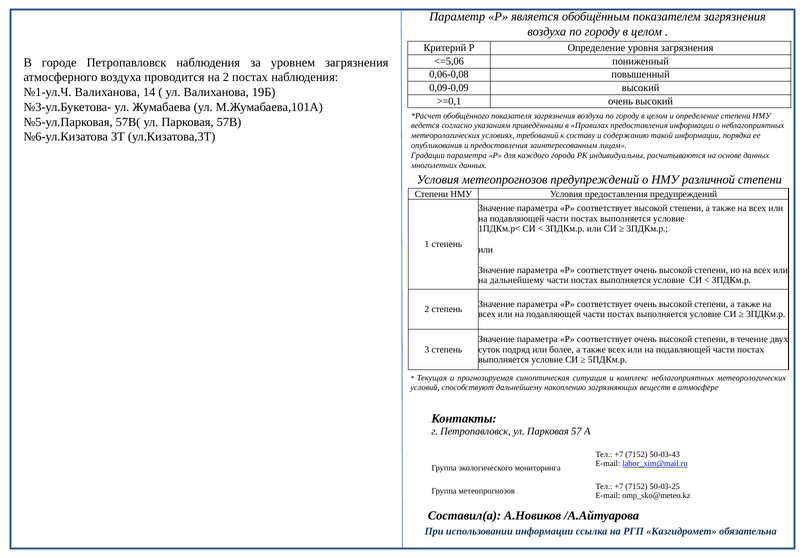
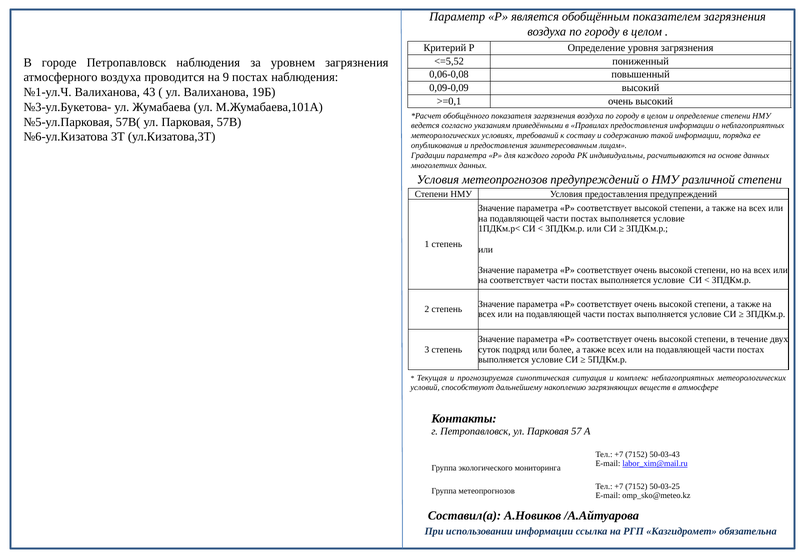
<=5,06: <=5,06 -> <=5,52
на 2: 2 -> 9
14: 14 -> 43
на дальнейшему: дальнейшему -> соответствует
